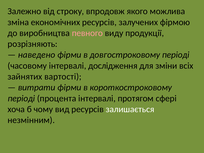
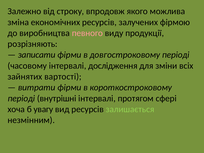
наведено: наведено -> записати
процента: процента -> внутрішні
чому: чому -> увагу
залишається colour: white -> light green
